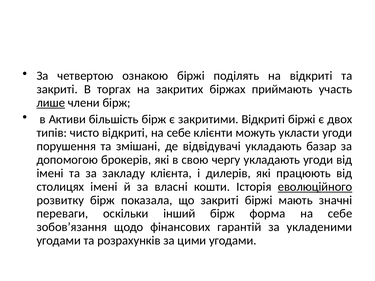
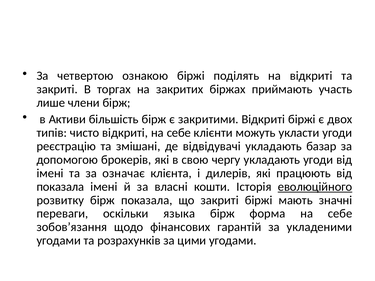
лише underline: present -> none
порушення: порушення -> реєстрацію
закладу: закладу -> означає
столицях at (60, 187): столицях -> показала
інший: інший -> языка
